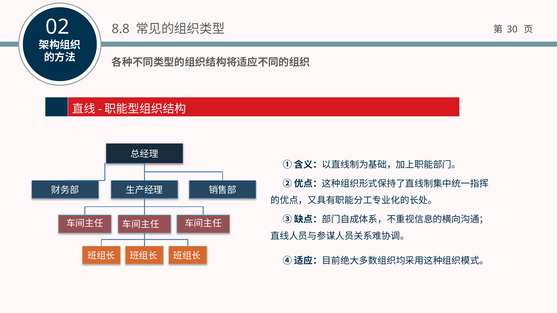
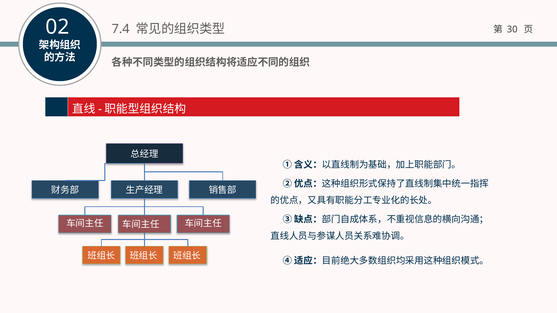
8.8: 8.8 -> 7.4
